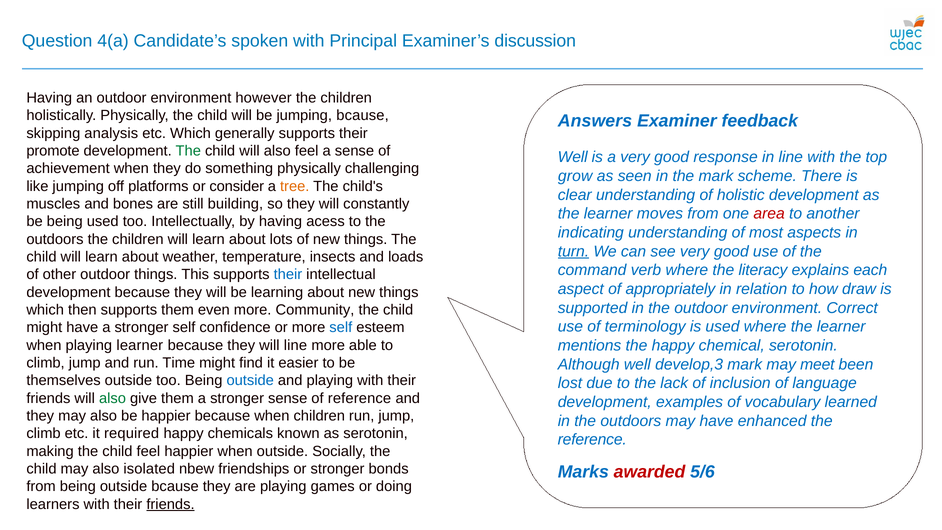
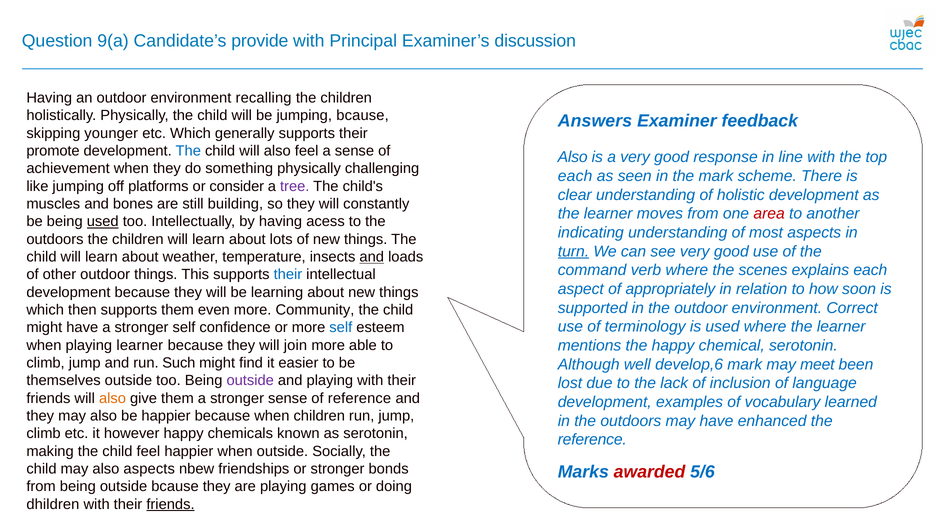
4(a: 4(a -> 9(a
spoken: spoken -> provide
however: however -> recalling
analysis: analysis -> younger
The at (188, 151) colour: green -> blue
Well at (573, 157): Well -> Also
grow at (575, 176): grow -> each
tree colour: orange -> purple
used at (103, 222) underline: none -> present
and at (372, 257) underline: none -> present
literacy: literacy -> scenes
draw: draw -> soon
will line: line -> join
Time: Time -> Such
develop,3: develop,3 -> develop,6
outside at (250, 381) colour: blue -> purple
also at (113, 398) colour: green -> orange
required: required -> however
also isolated: isolated -> aspects
learners: learners -> dhildren
